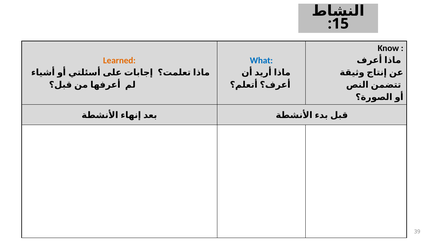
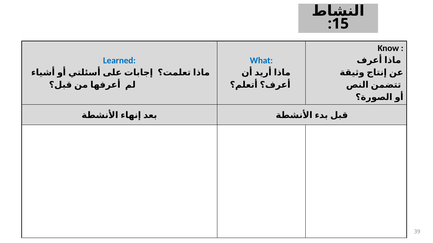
Learned colour: orange -> blue
